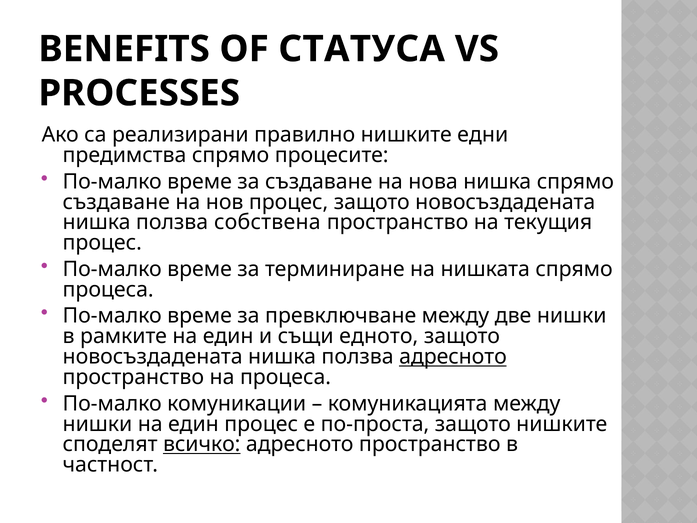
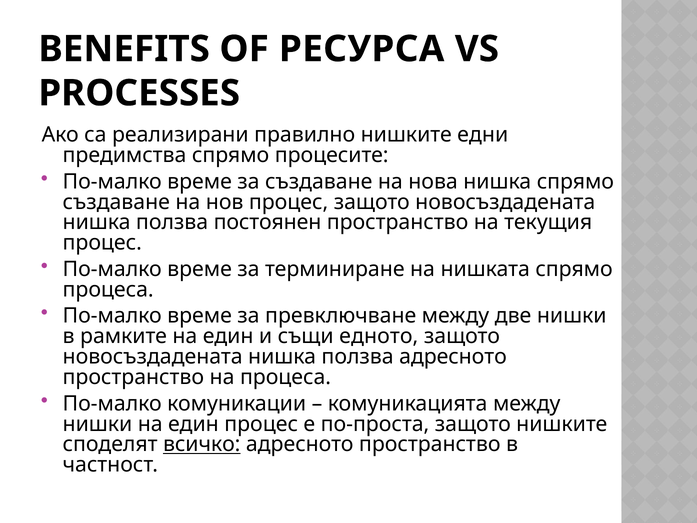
СТАТУСА: СТАТУСА -> РЕСУРСА
собствена: собствена -> постоянен
адресното at (453, 357) underline: present -> none
